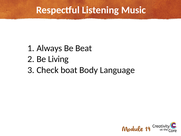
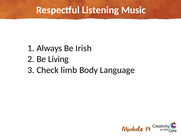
Beat: Beat -> Irish
boat: boat -> limb
